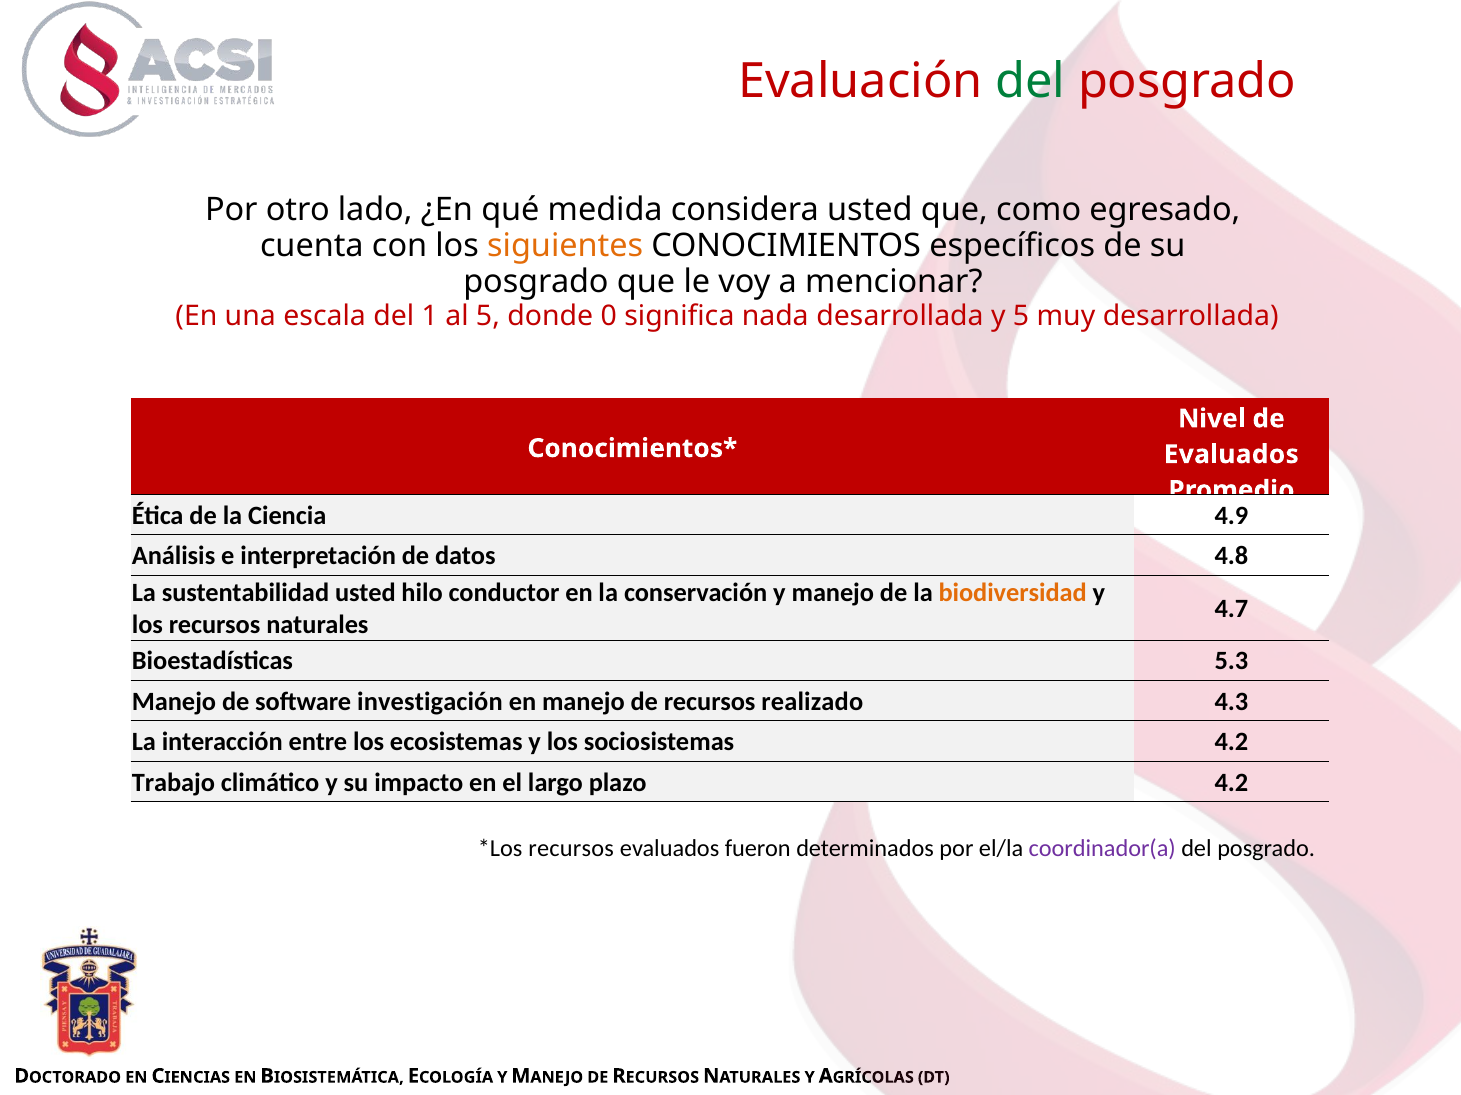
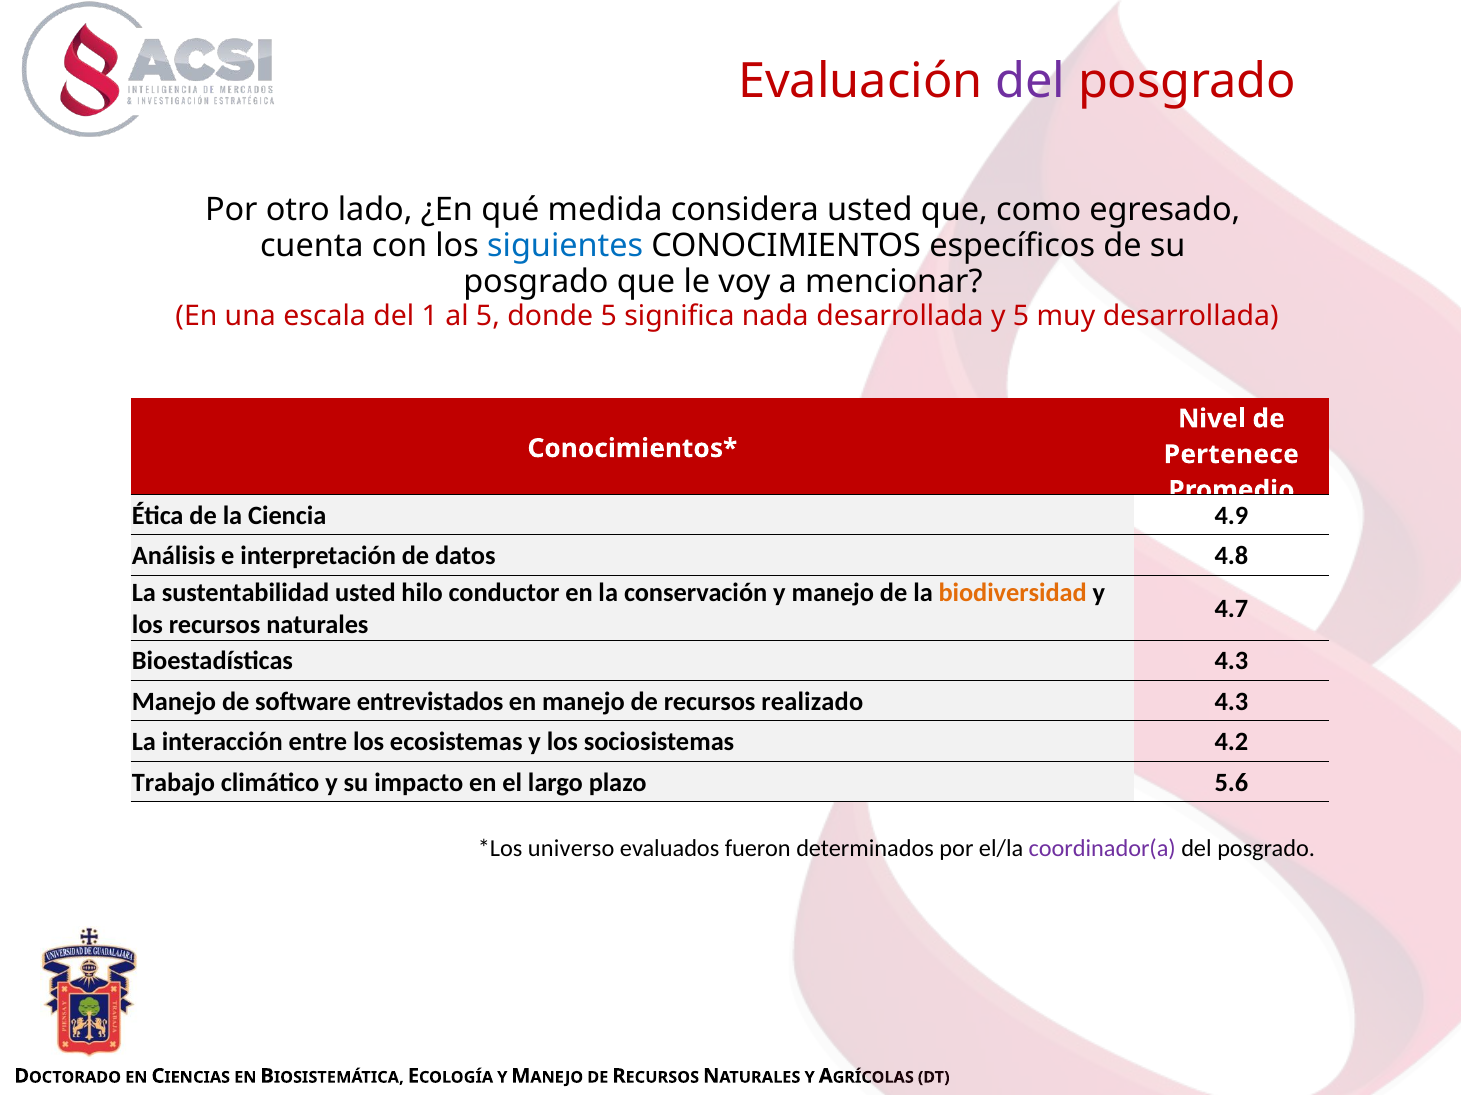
del at (1030, 81) colour: green -> purple
siguientes colour: orange -> blue
donde 0: 0 -> 5
Evaluados at (1231, 455): Evaluados -> Pertenece
Bioestadísticas 5.3: 5.3 -> 4.3
investigación: investigación -> entrevistados
plazo 4.2: 4.2 -> 5.6
recursos at (571, 849): recursos -> universo
